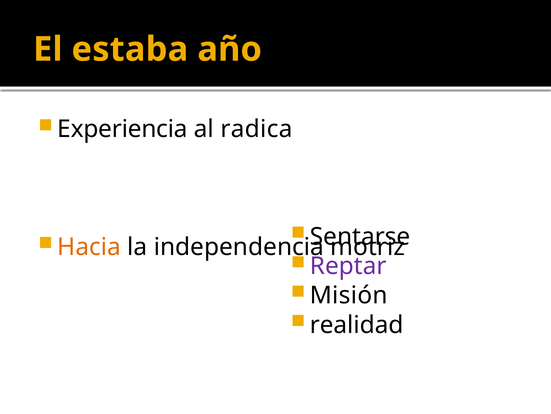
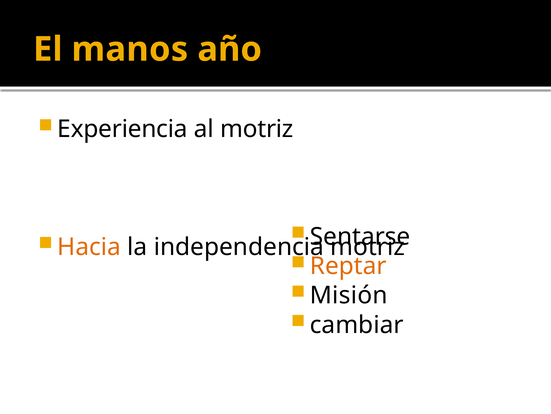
estaba: estaba -> manos
al radica: radica -> motriz
Reptar colour: purple -> orange
realidad: realidad -> cambiar
